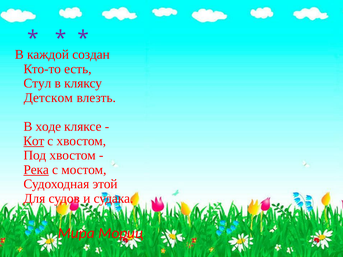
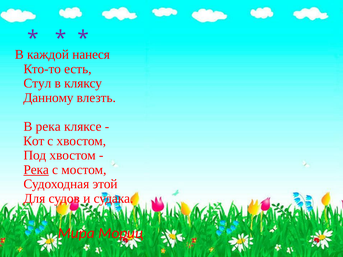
создан: создан -> нанеся
Детском: Детском -> Данному
В ходе: ходе -> река
Кот underline: present -> none
